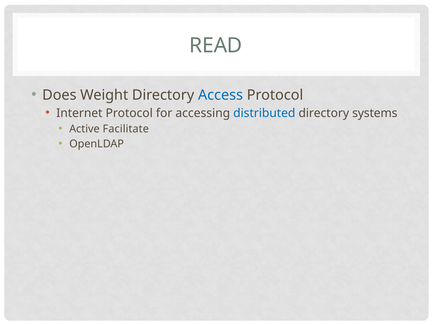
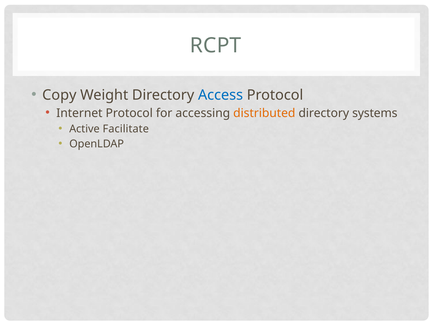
READ: READ -> RCPT
Does: Does -> Copy
distributed colour: blue -> orange
